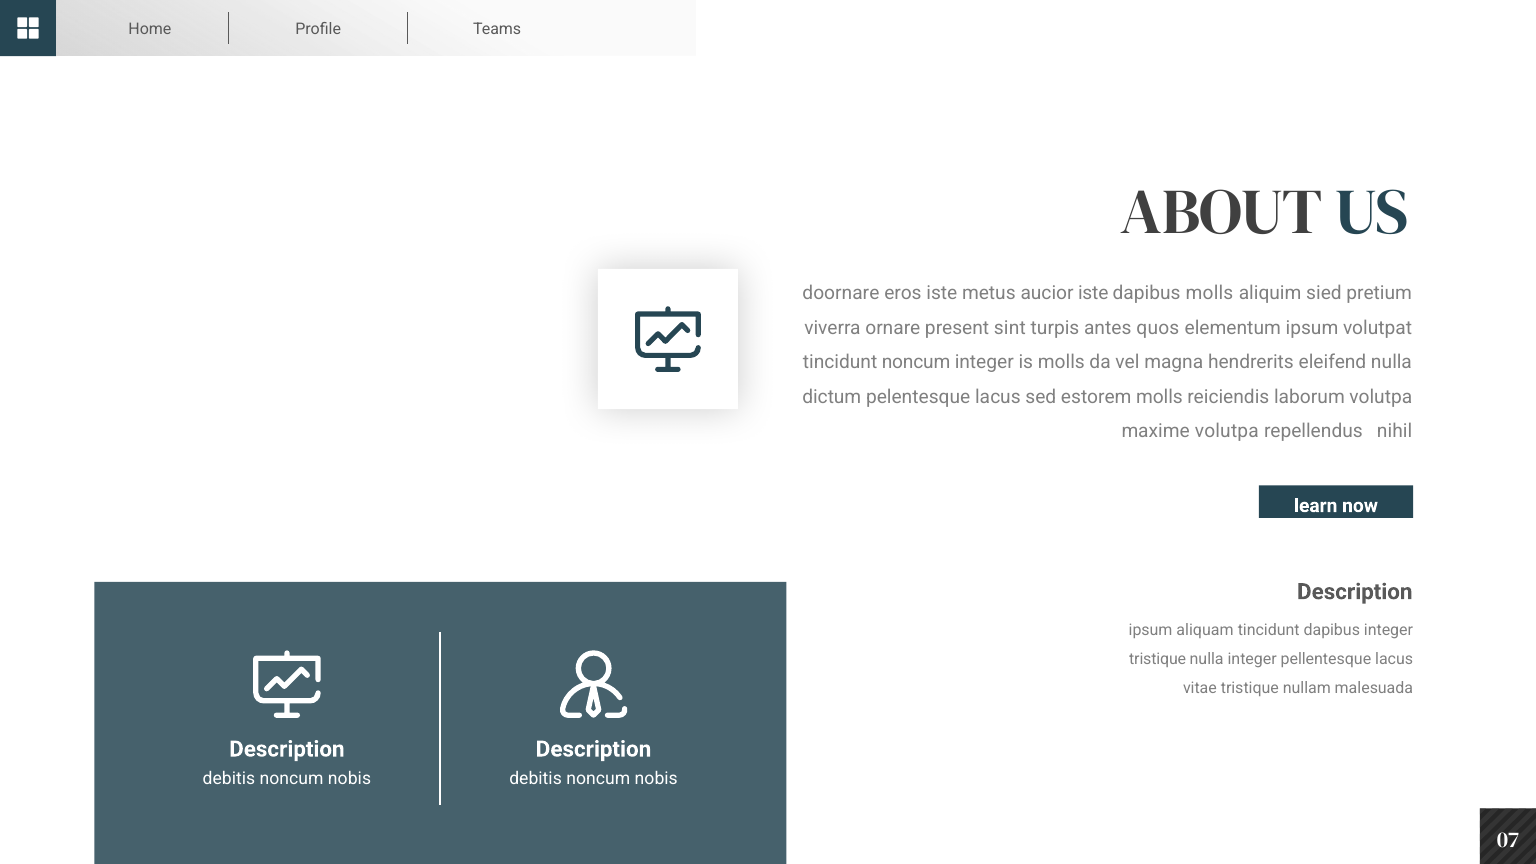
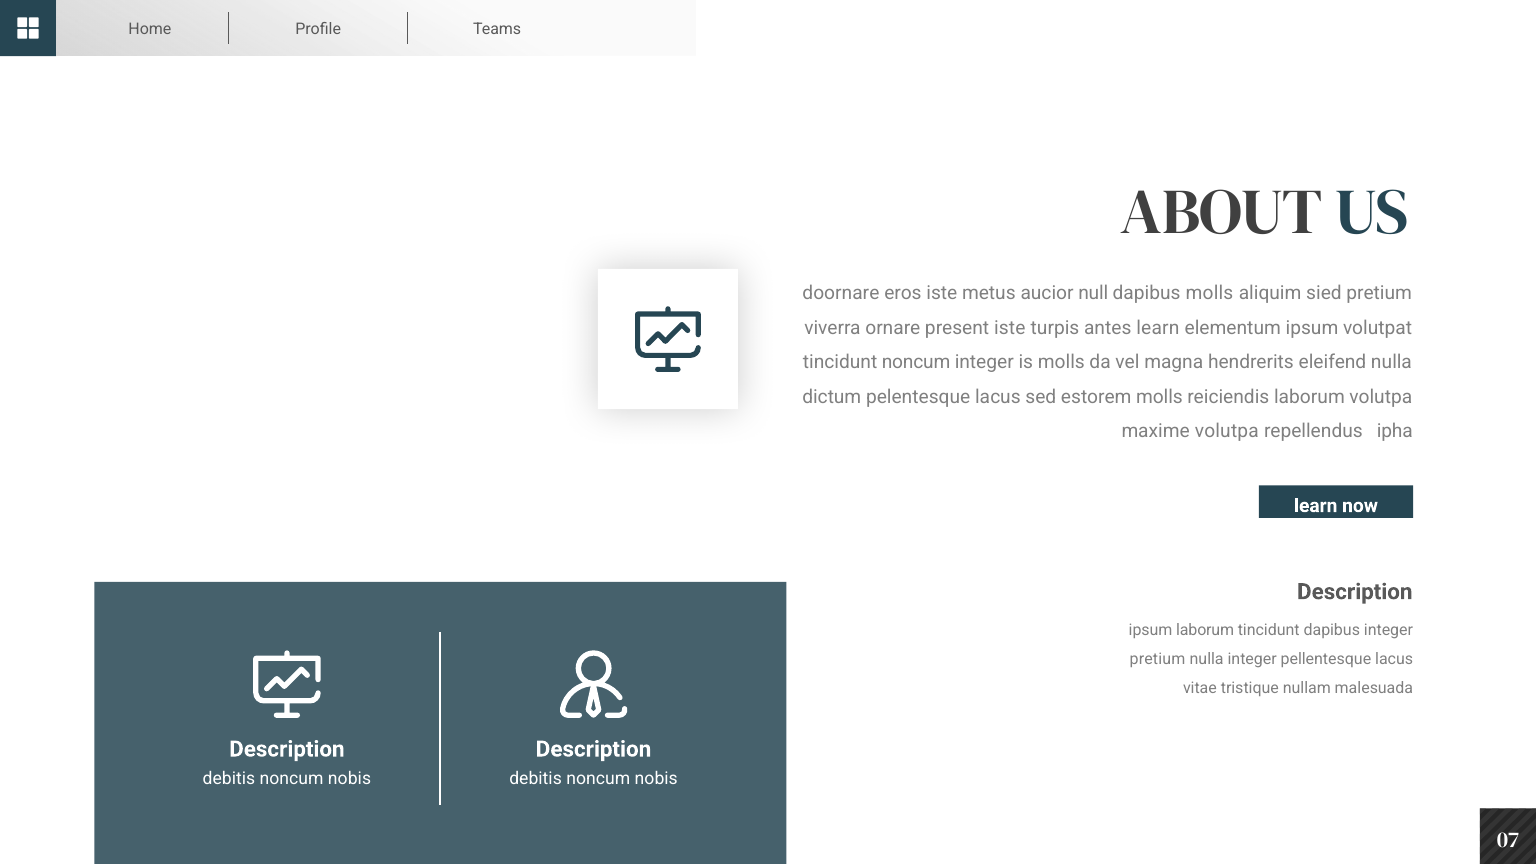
aucior iste: iste -> null
present sint: sint -> iste
antes quos: quos -> learn
nihil: nihil -> ipha
ipsum aliquam: aliquam -> laborum
tristique at (1158, 659): tristique -> pretium
